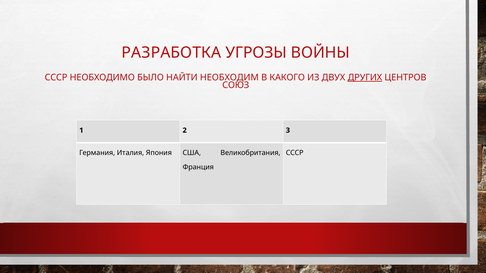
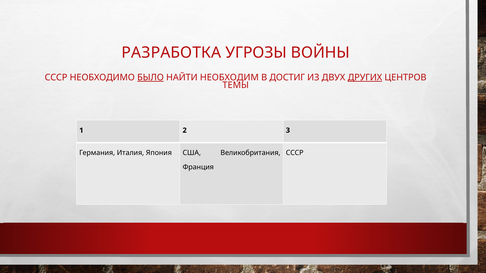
БЫЛО underline: none -> present
КАКОГО: КАКОГО -> ДОСТИГ
СОЮЗ: СОЮЗ -> ТЕМЫ
